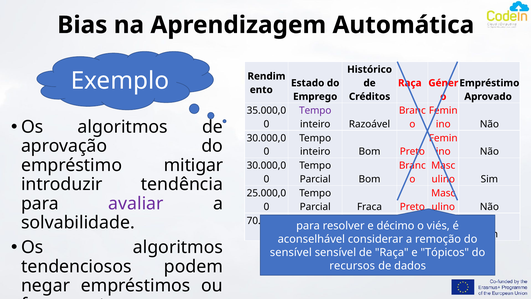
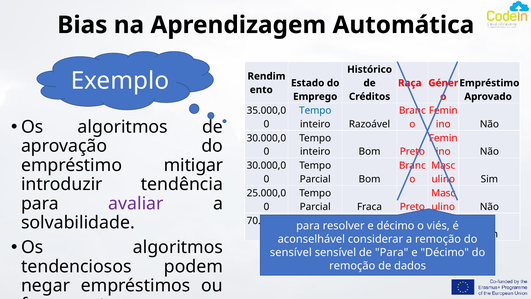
Tempo at (315, 110) colour: purple -> blue
de Raça: Raça -> Para
Tópicos at (445, 252): Tópicos -> Décimo
recursos at (352, 266): recursos -> remoção
